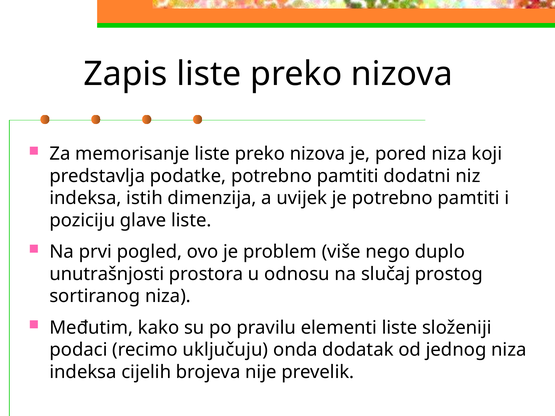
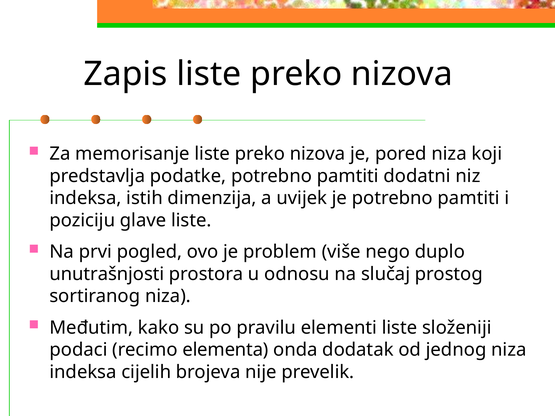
uključuju: uključuju -> elementa
